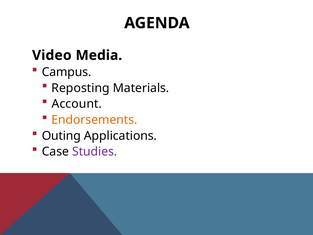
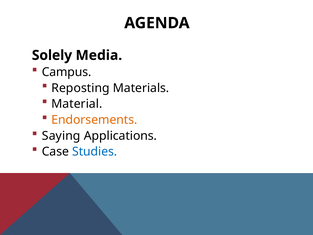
Video: Video -> Solely
Account: Account -> Material
Outing: Outing -> Saying
Studies colour: purple -> blue
